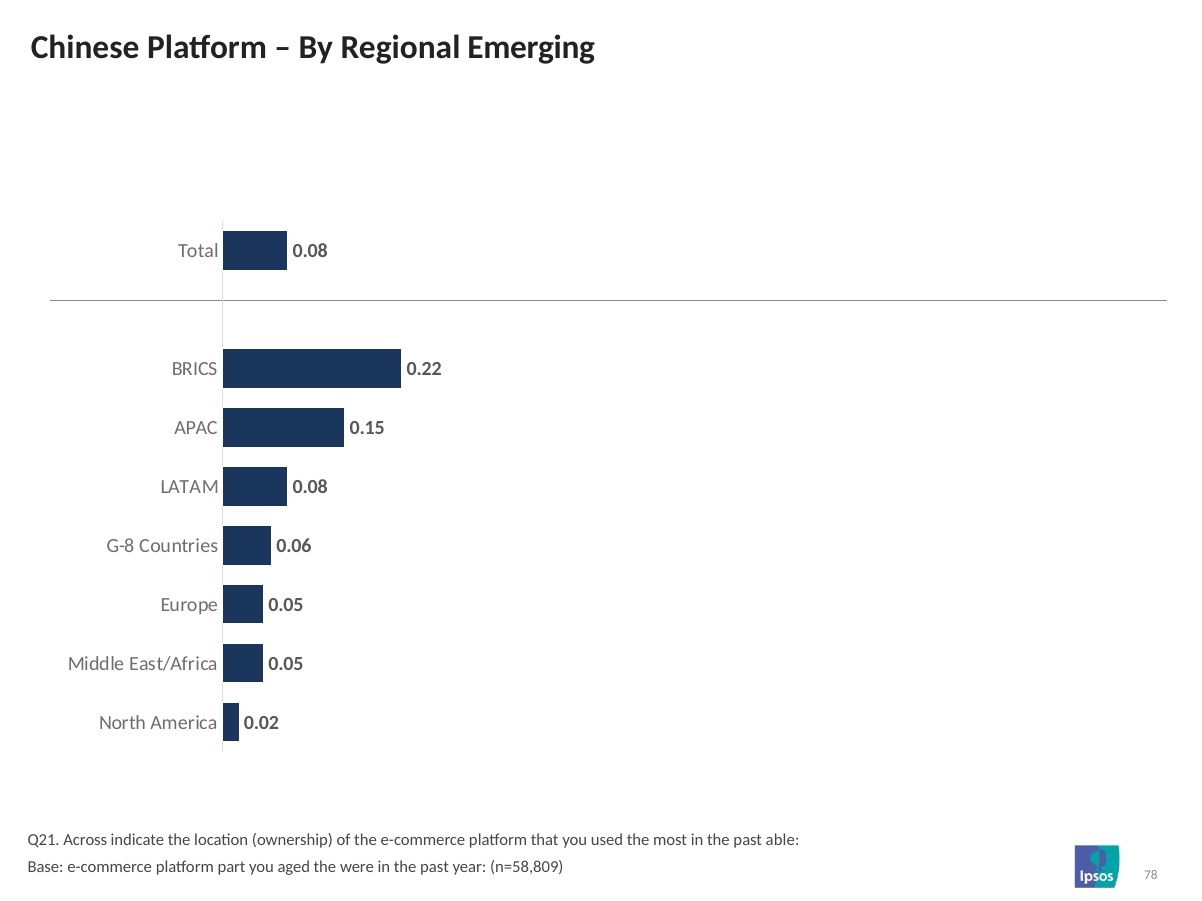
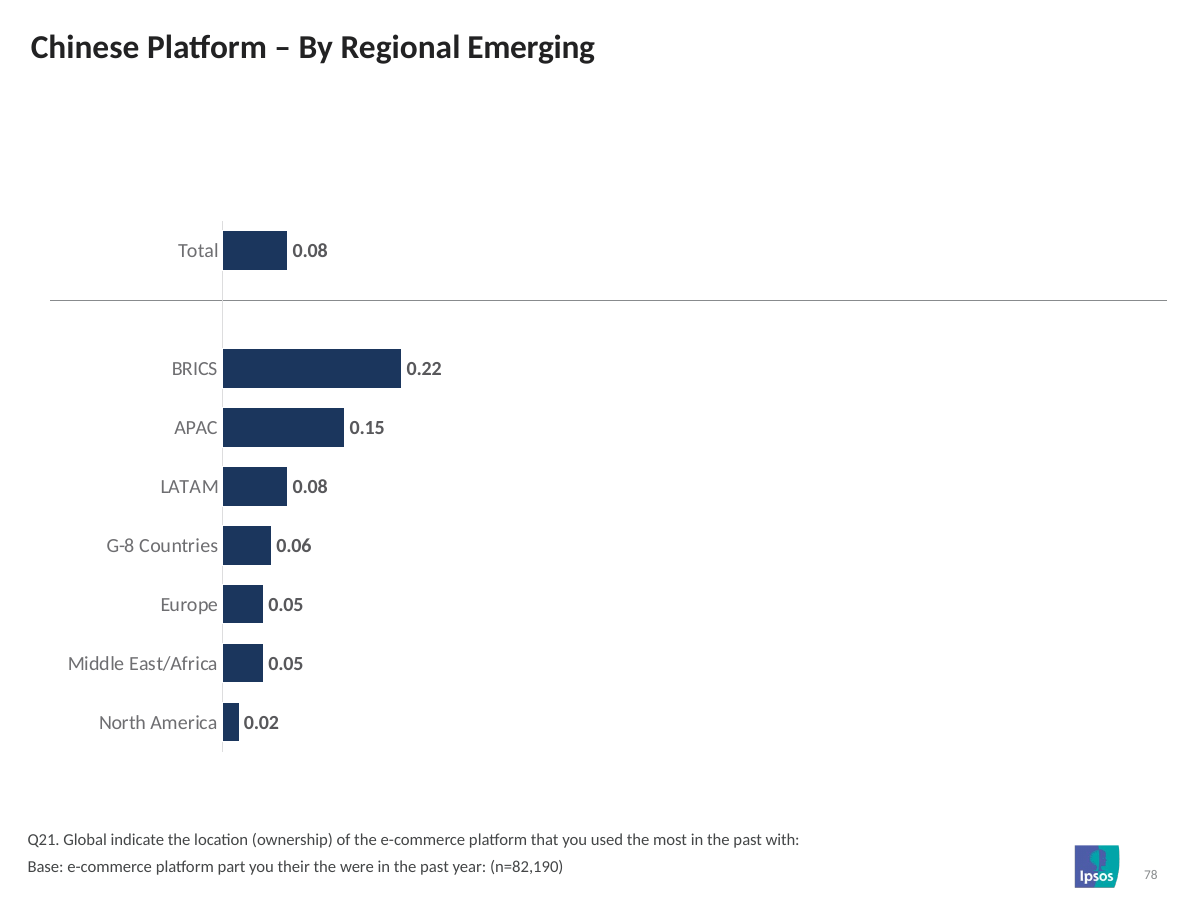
Across: Across -> Global
able: able -> with
aged: aged -> their
n=58,809: n=58,809 -> n=82,190
